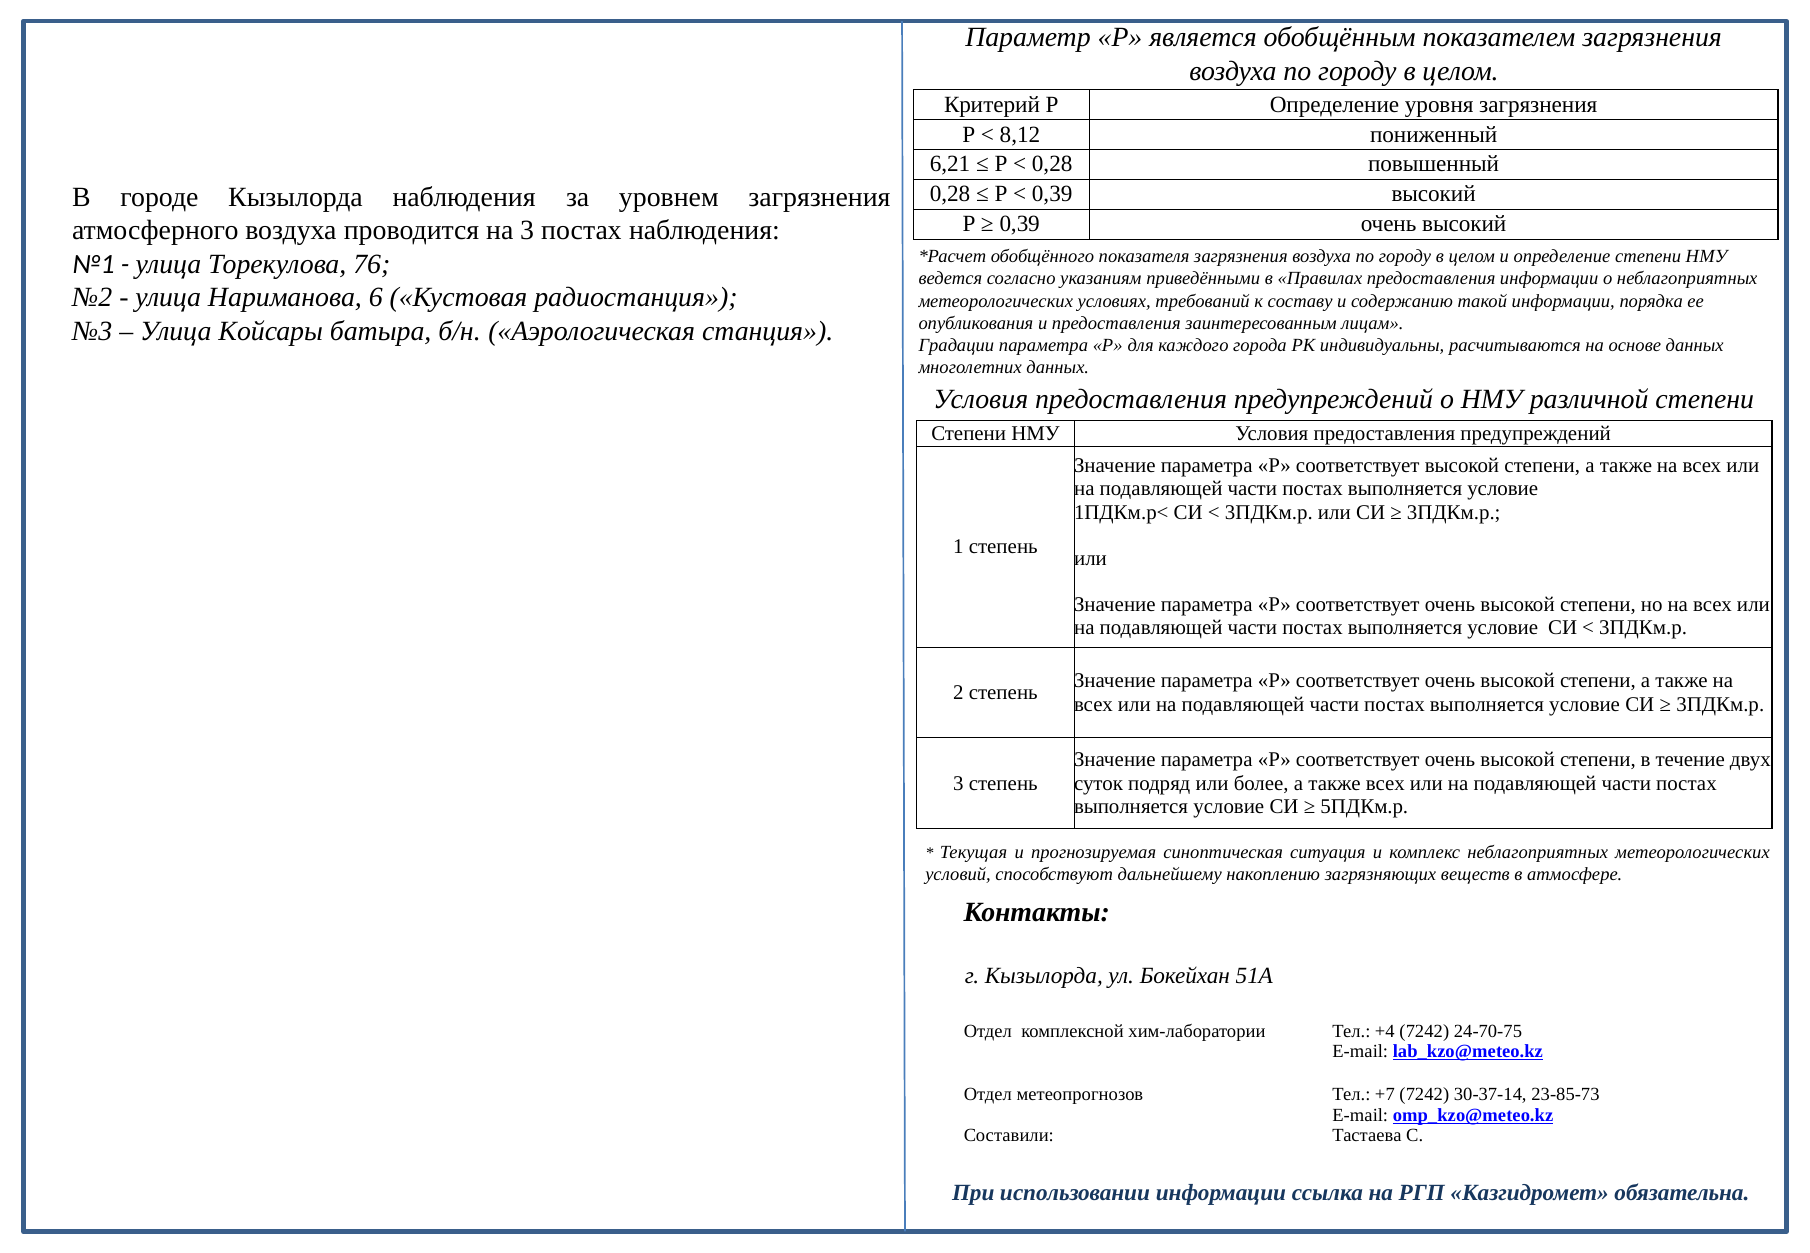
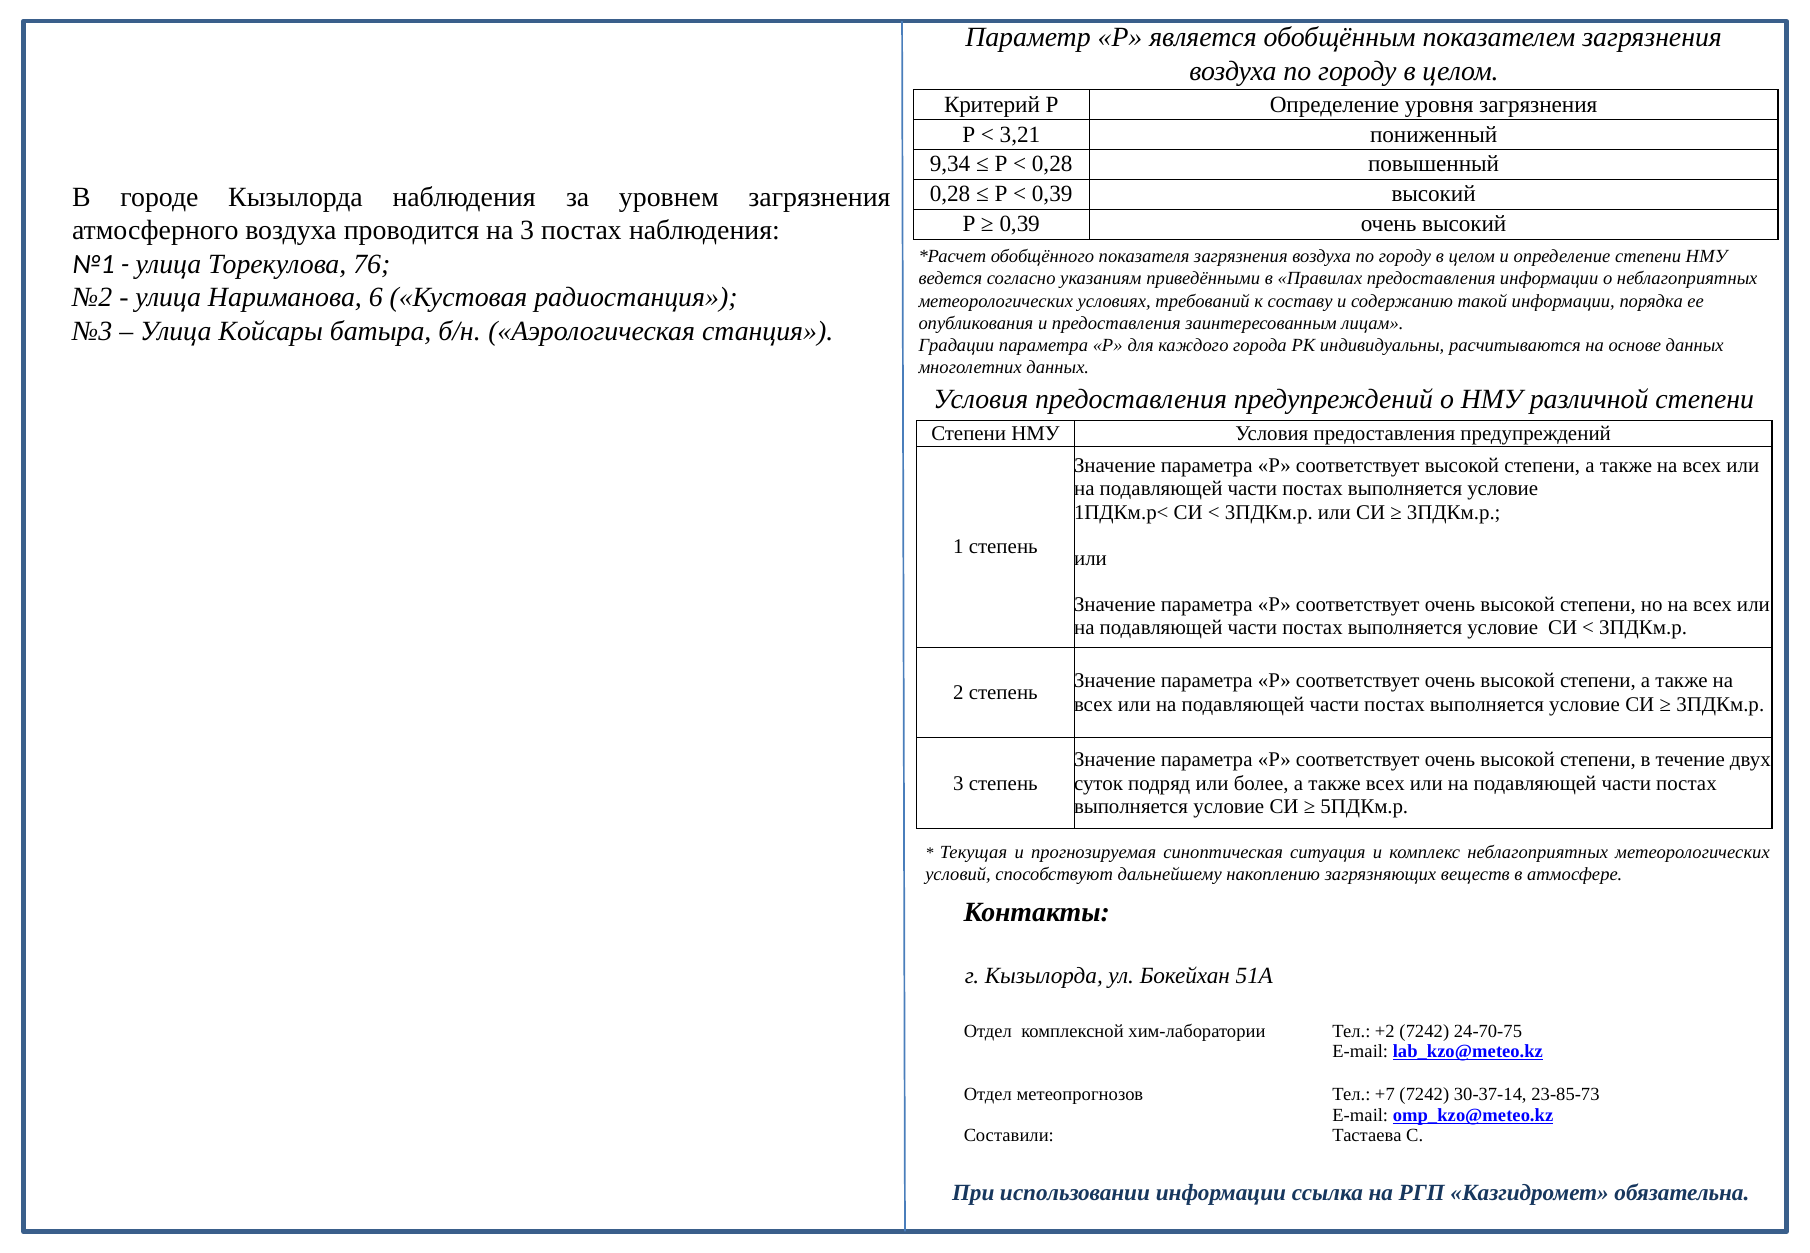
8,12: 8,12 -> 3,21
6,21: 6,21 -> 9,34
+4: +4 -> +2
